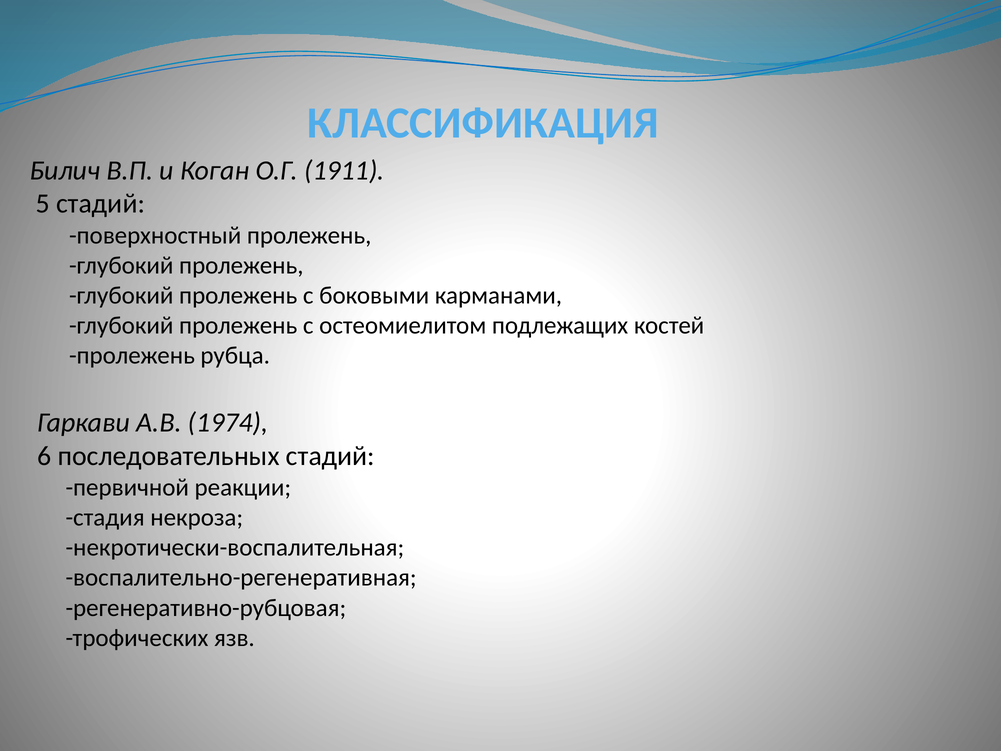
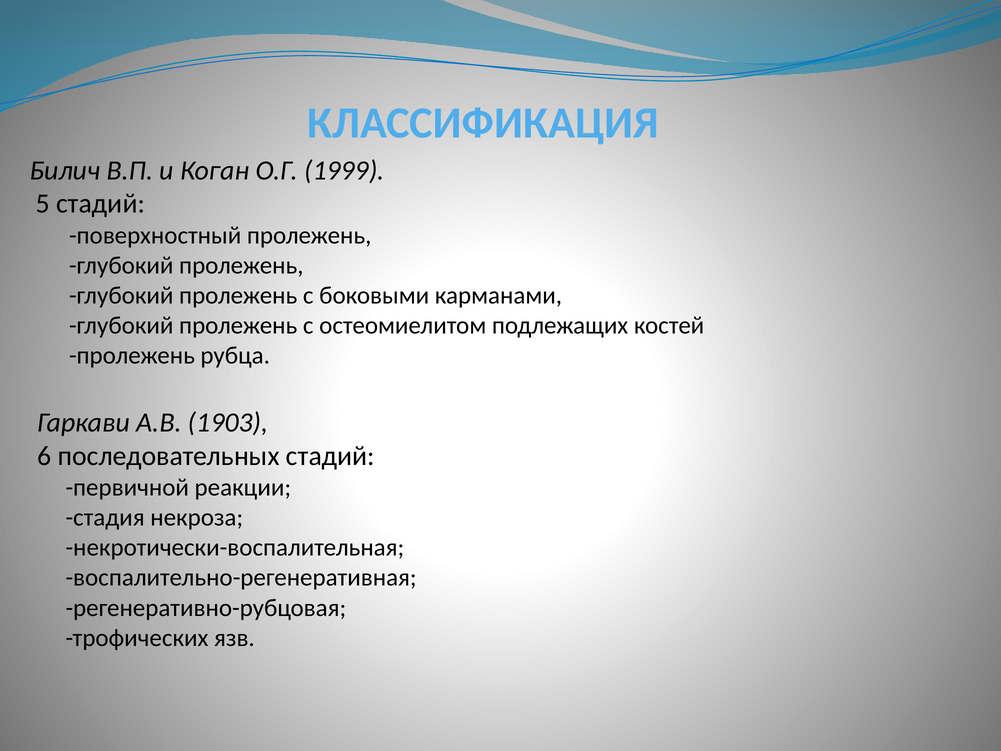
1911: 1911 -> 1999
1974: 1974 -> 1903
